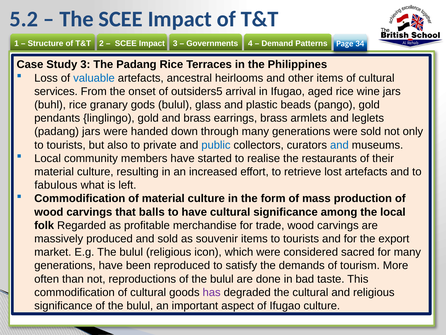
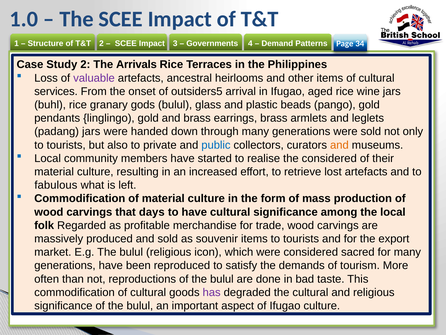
5.2: 5.2 -> 1.0
Study 3: 3 -> 2
The Padang: Padang -> Arrivals
valuable colour: blue -> purple
and at (339, 145) colour: blue -> orange
the restaurants: restaurants -> considered
balls: balls -> days
